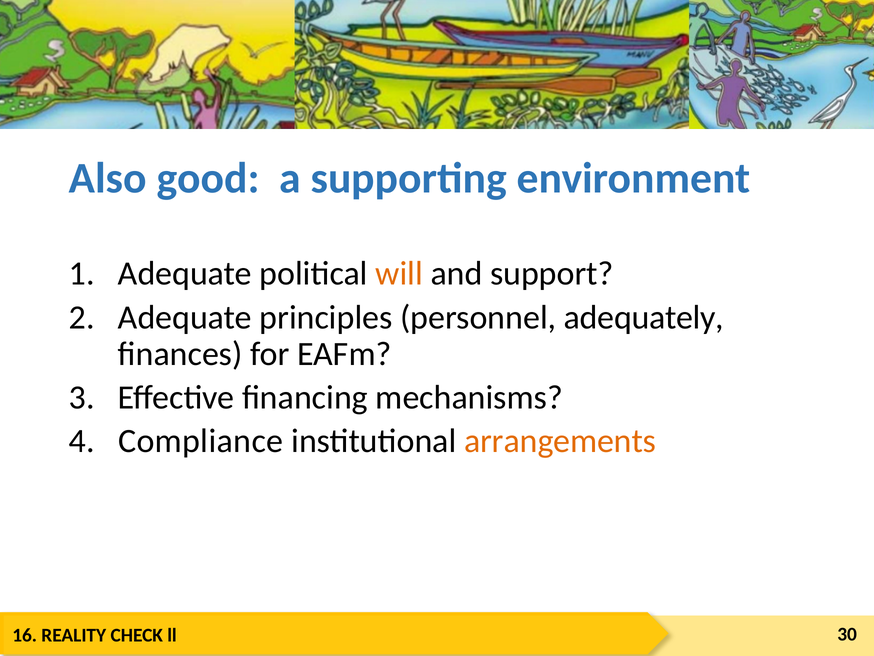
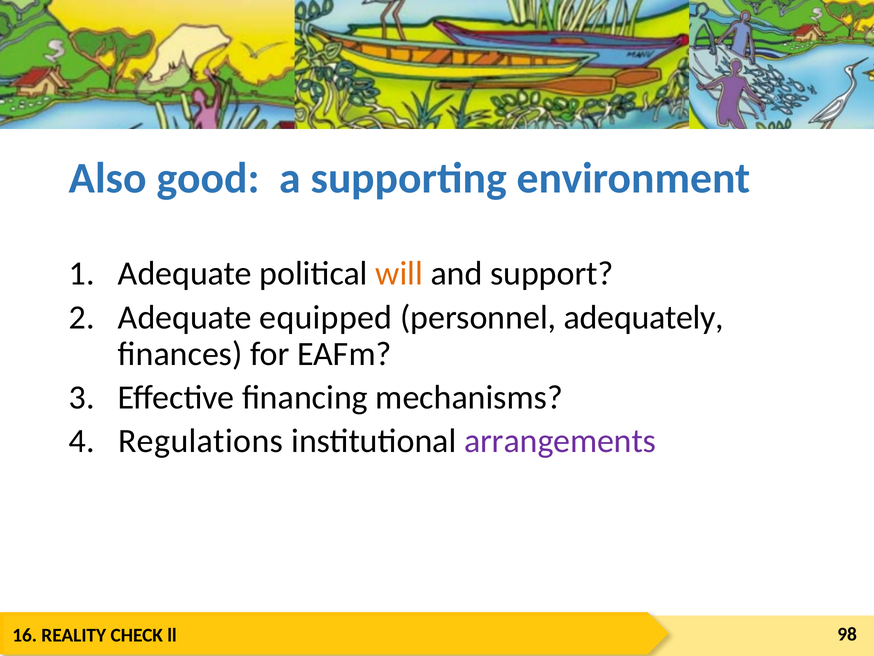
principles: principles -> equipped
Compliance: Compliance -> Regulations
arrangements colour: orange -> purple
30: 30 -> 98
